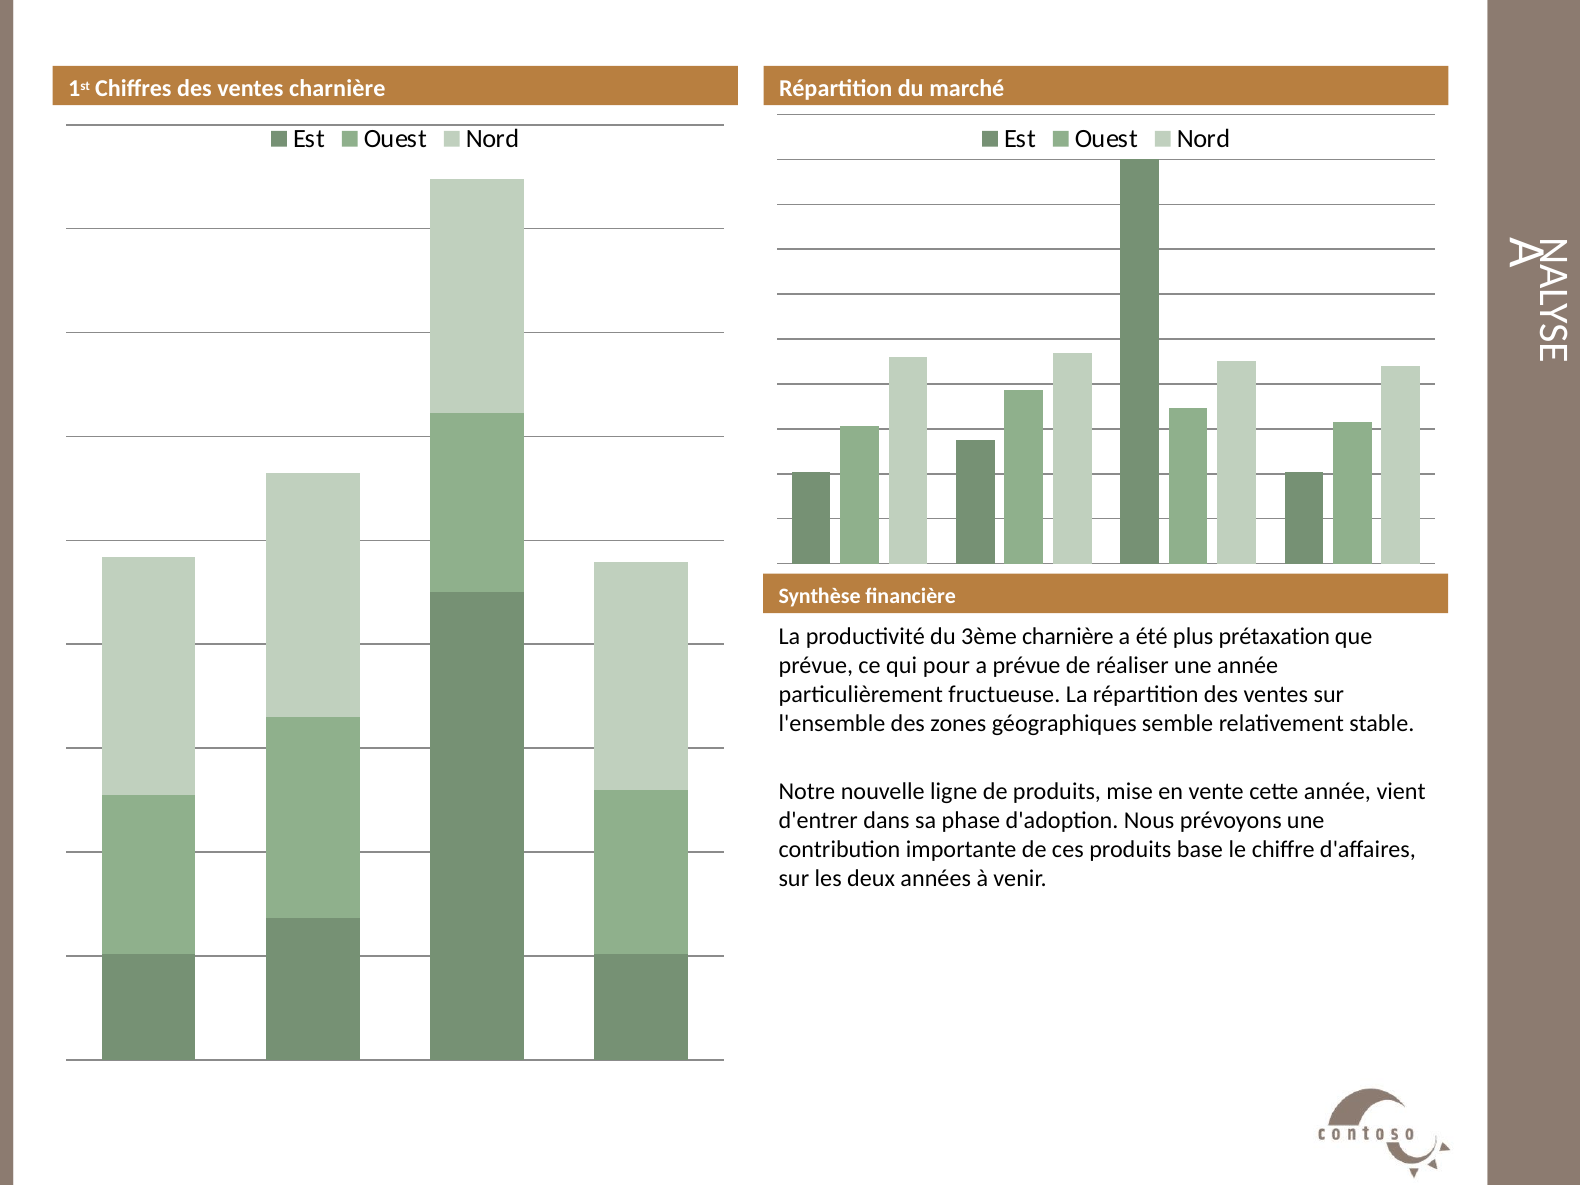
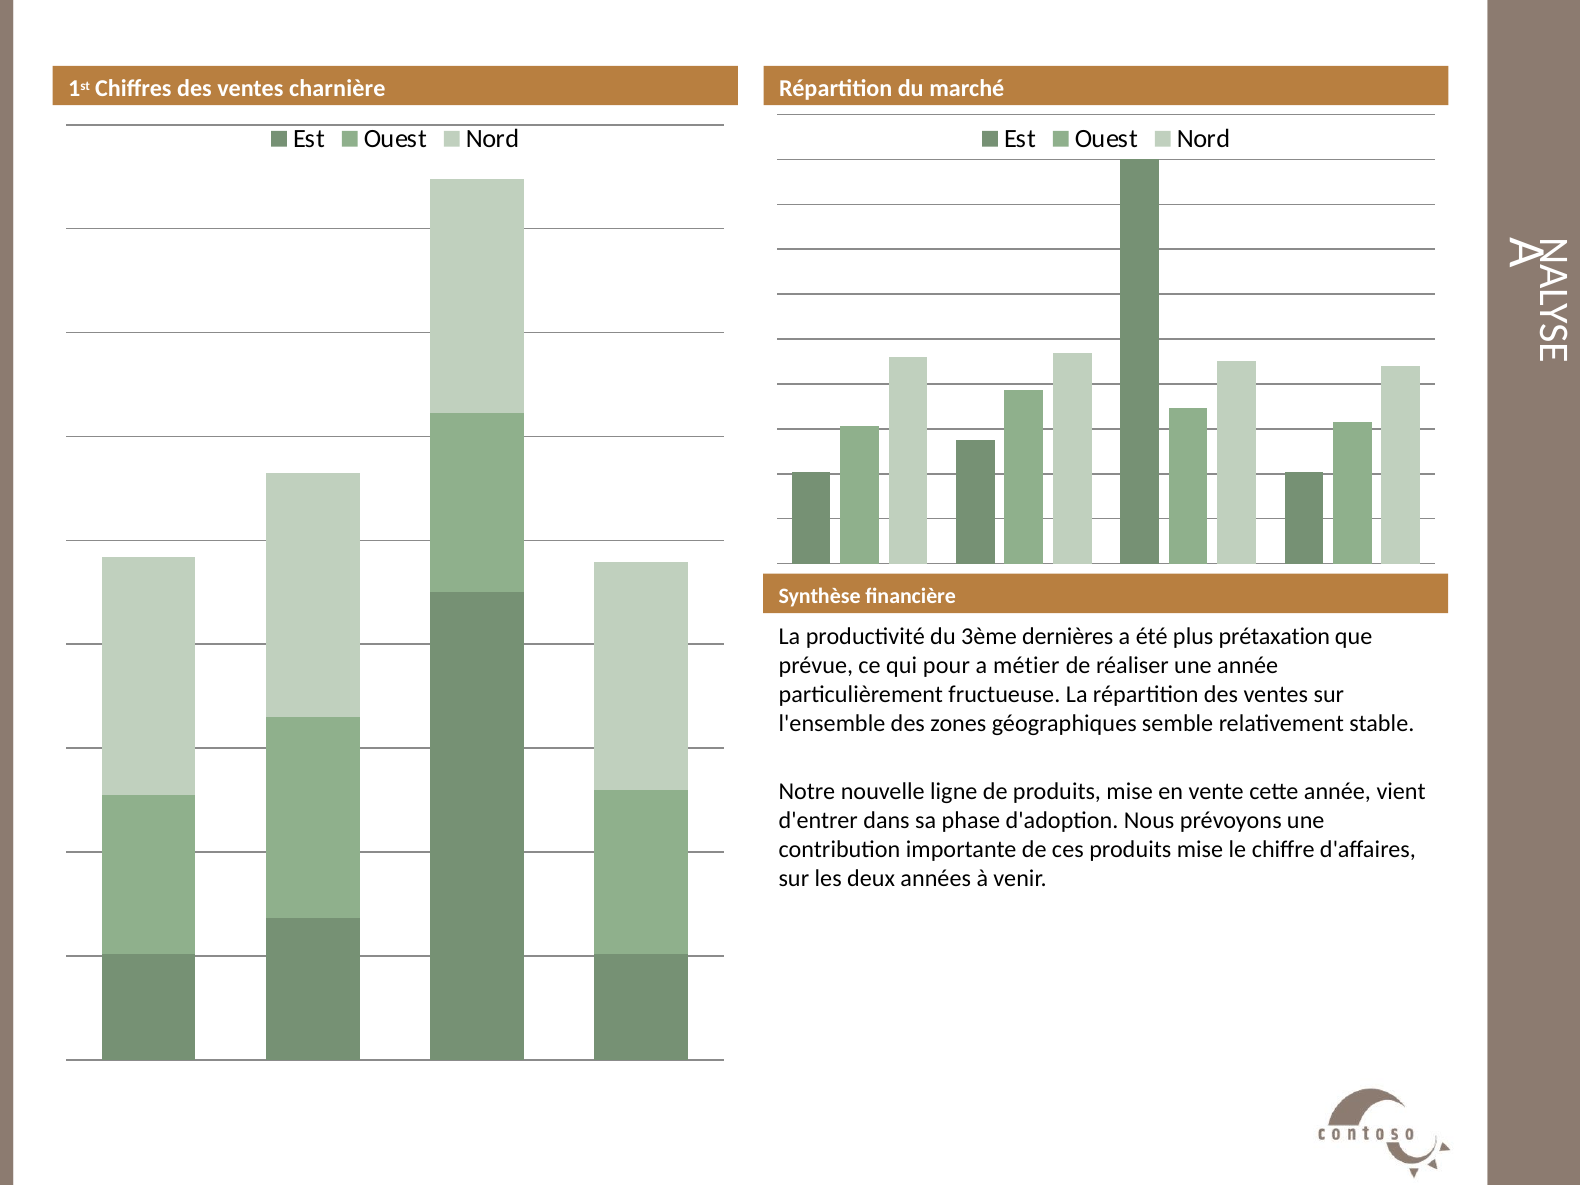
3ème charnière: charnière -> dernières
a prévue: prévue -> métier
ces produits base: base -> mise
